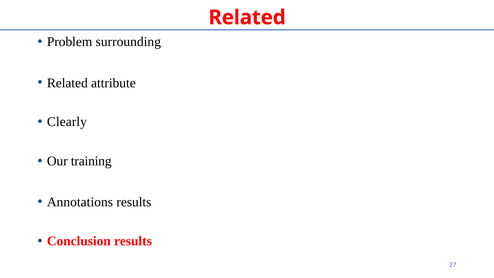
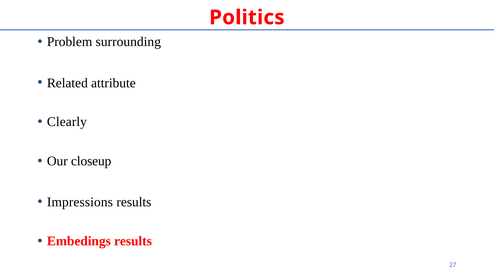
Related at (247, 17): Related -> Politics
training: training -> closeup
Annotations: Annotations -> Impressions
Conclusion: Conclusion -> Embedings
